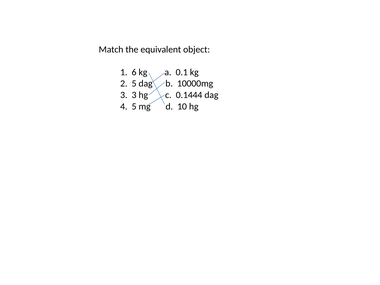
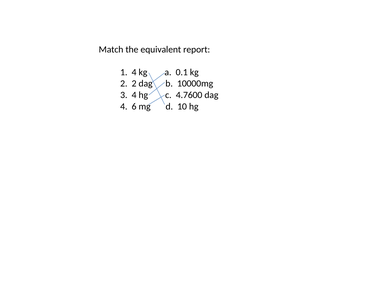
object: object -> report
1 6: 6 -> 4
2 5: 5 -> 2
3 3: 3 -> 4
0.1444: 0.1444 -> 4.7600
4 5: 5 -> 6
